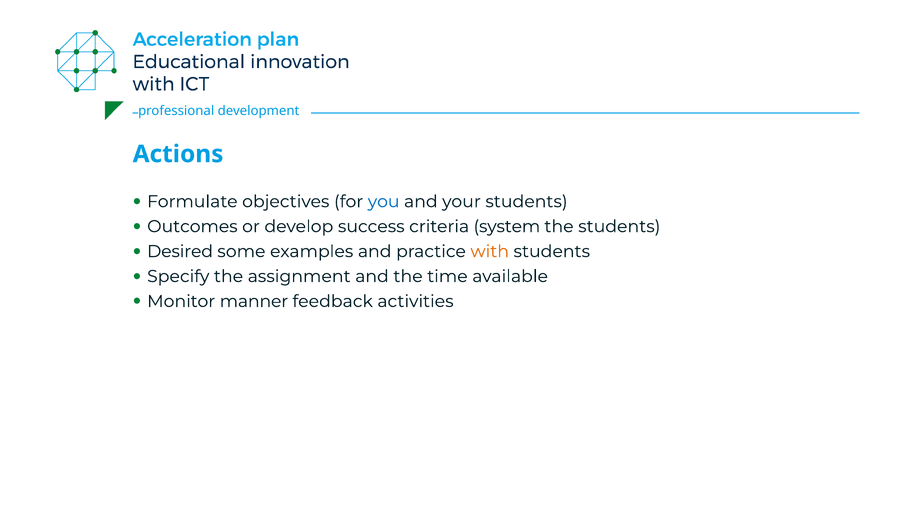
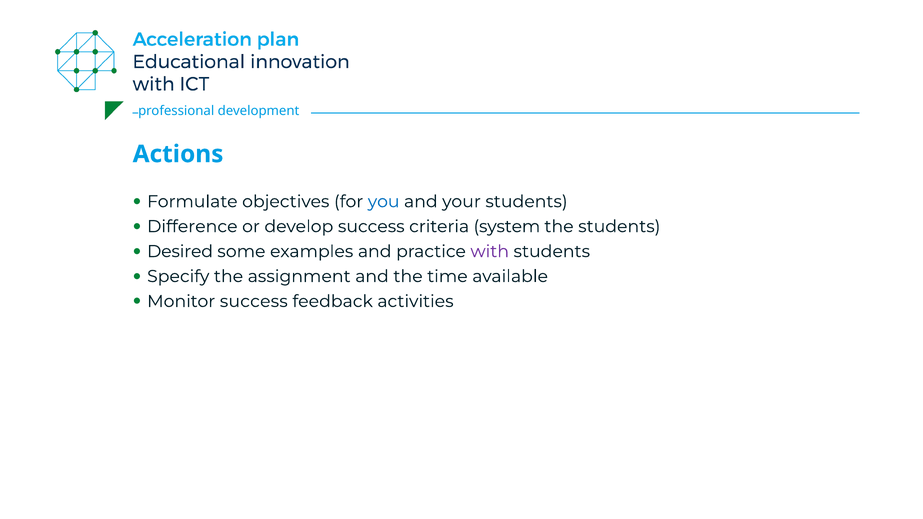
Outcomes: Outcomes -> Difference
with colour: orange -> purple
Monitor manner: manner -> success
